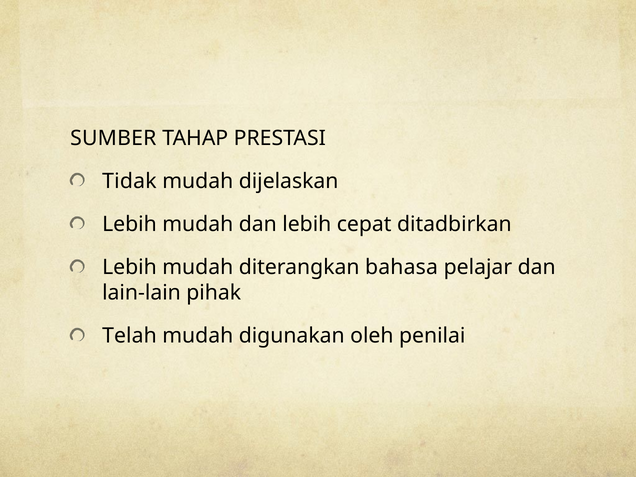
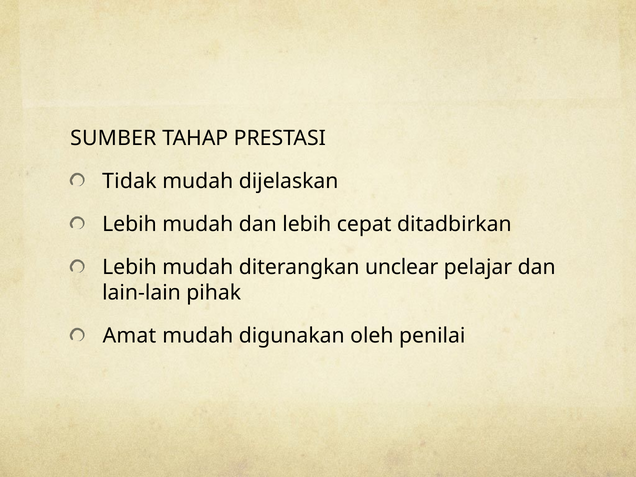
bahasa: bahasa -> unclear
Telah: Telah -> Amat
